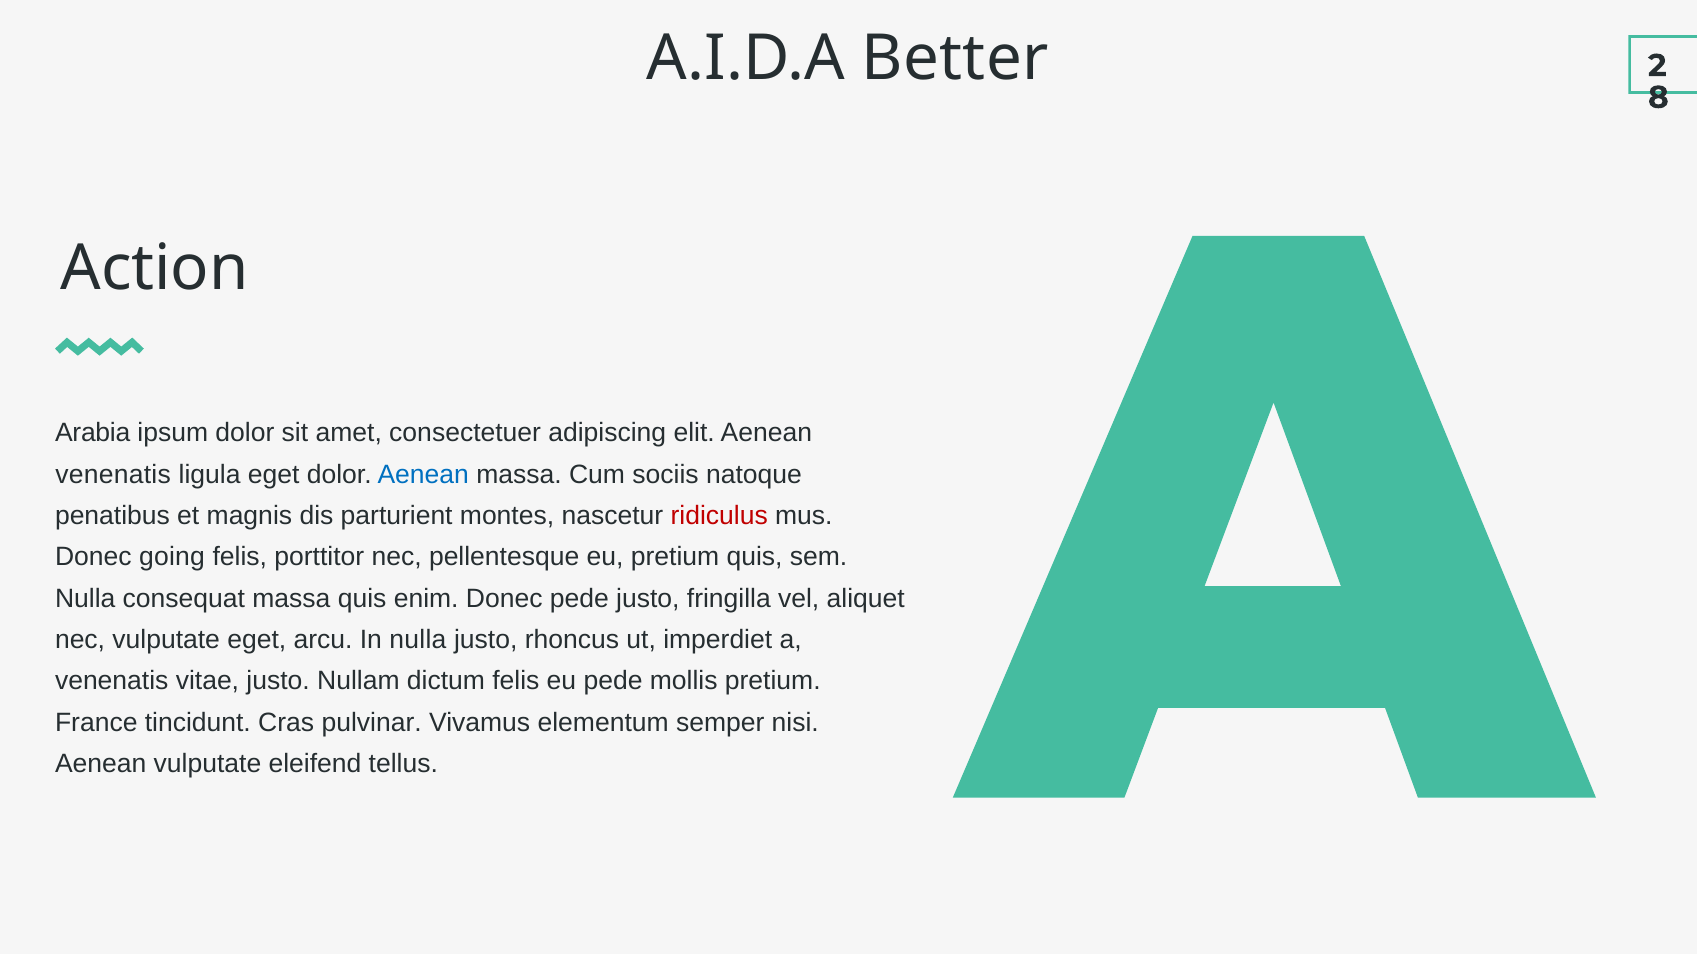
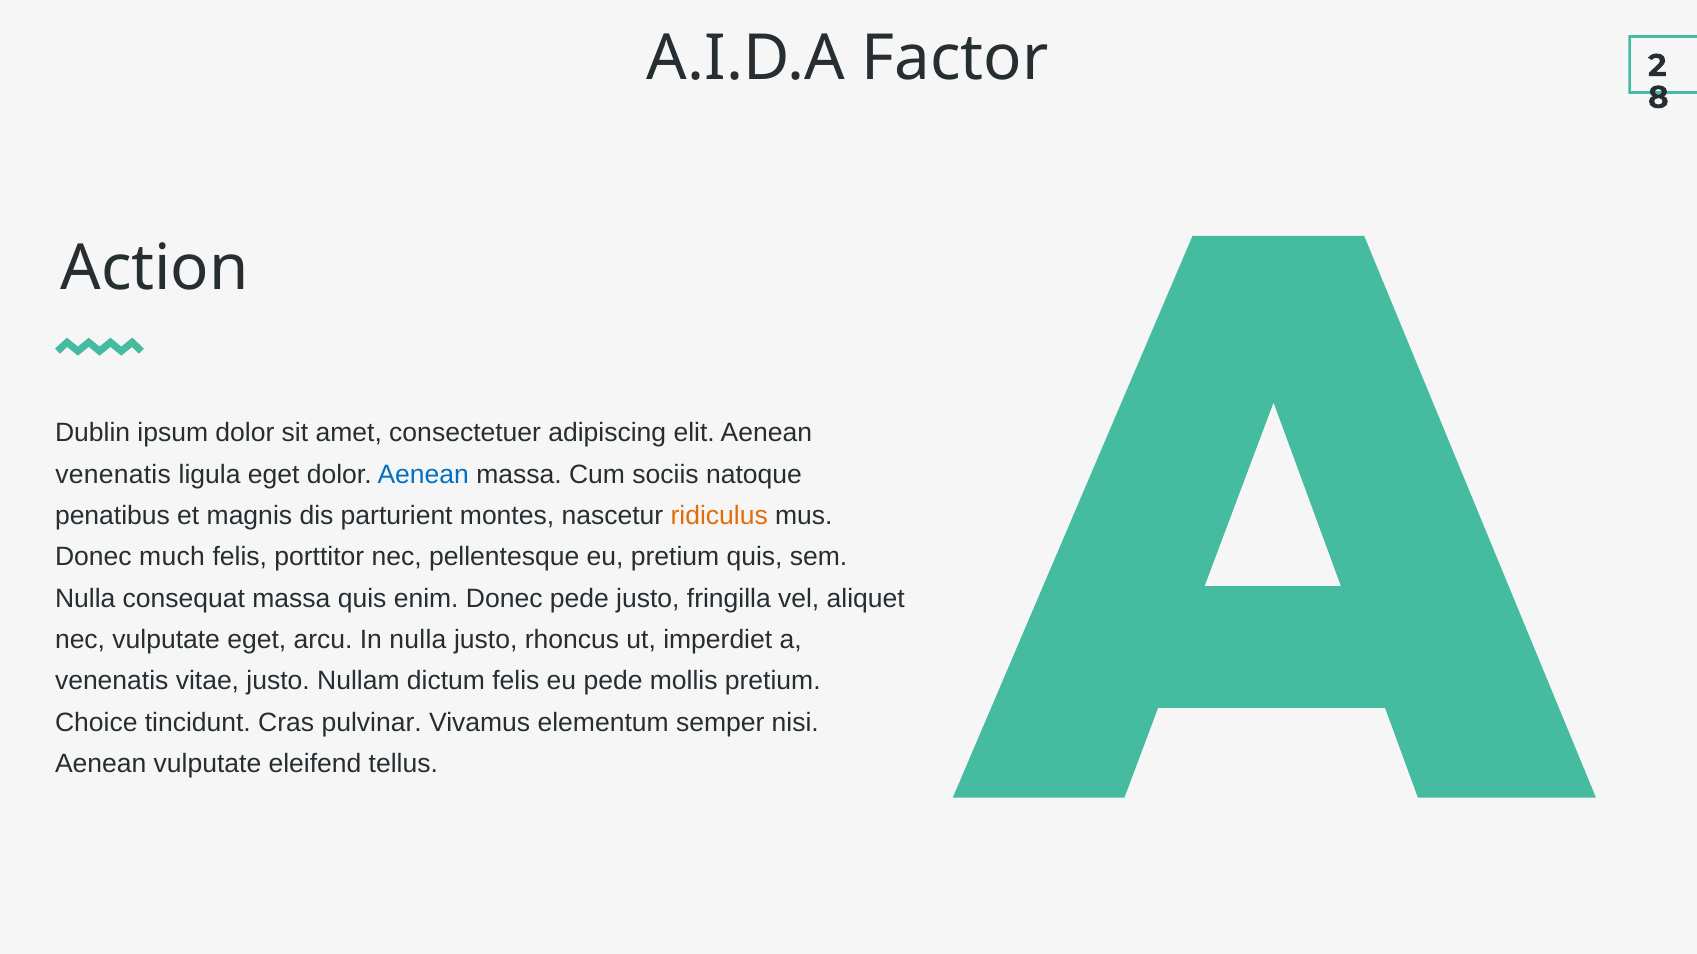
Better: Better -> Factor
Arabia: Arabia -> Dublin
ridiculus colour: red -> orange
going: going -> much
France: France -> Choice
